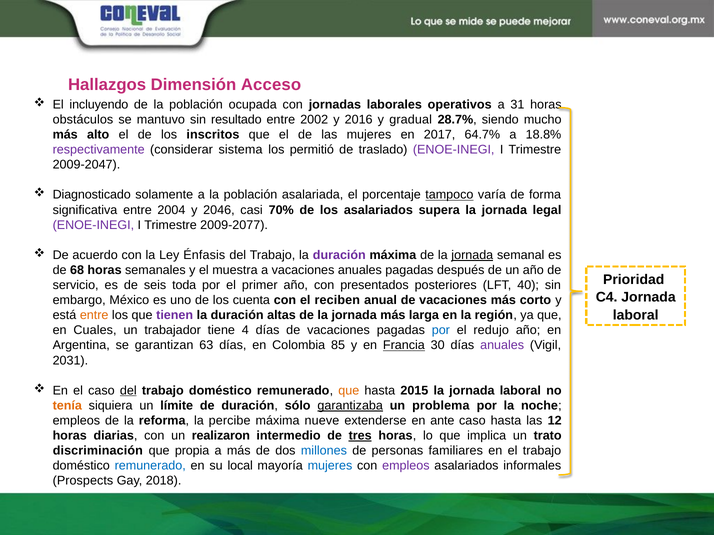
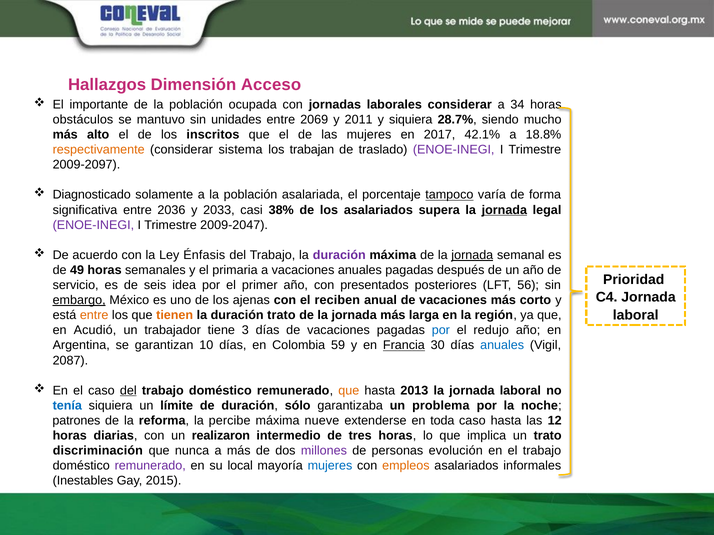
incluyendo: incluyendo -> importante
laborales operativos: operativos -> considerar
31: 31 -> 34
resultado: resultado -> unidades
2002: 2002 -> 2069
2016: 2016 -> 2011
y gradual: gradual -> siquiera
64.7%: 64.7% -> 42.1%
respectivamente colour: purple -> orange
permitió: permitió -> trabajan
2009-2047: 2009-2047 -> 2009-2097
2004: 2004 -> 2036
2046: 2046 -> 2033
70%: 70% -> 38%
jornada at (504, 210) underline: none -> present
2009-2077: 2009-2077 -> 2009-2047
68: 68 -> 49
muestra: muestra -> primaria
toda: toda -> idea
40: 40 -> 56
embargo underline: none -> present
cuenta: cuenta -> ajenas
tienen colour: purple -> orange
duración altas: altas -> trato
Cuales: Cuales -> Acudió
4: 4 -> 3
63: 63 -> 10
85: 85 -> 59
anuales at (502, 346) colour: purple -> blue
2031: 2031 -> 2087
2015: 2015 -> 2013
tenía colour: orange -> blue
garantizaba underline: present -> none
empleos at (76, 421): empleos -> patrones
ante: ante -> toda
tres underline: present -> none
propia: propia -> nunca
millones colour: blue -> purple
familiares: familiares -> evolución
remunerado at (150, 466) colour: blue -> purple
empleos at (406, 466) colour: purple -> orange
Prospects: Prospects -> Inestables
2018: 2018 -> 2015
